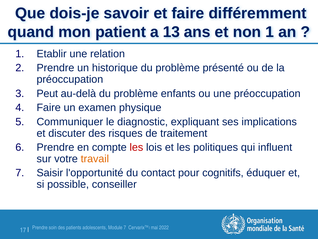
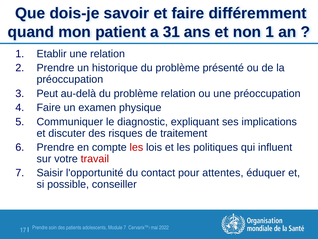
13: 13 -> 31
problème enfants: enfants -> relation
travail colour: orange -> red
cognitifs: cognitifs -> attentes
